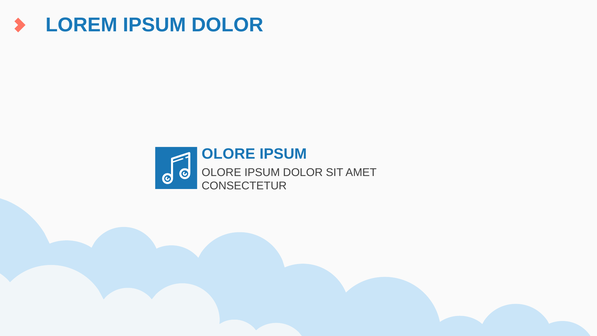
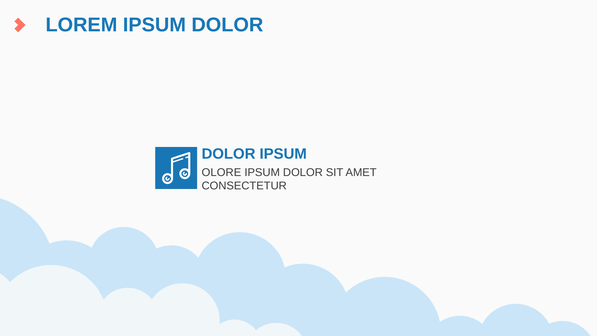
OLORE at (228, 154): OLORE -> DOLOR
